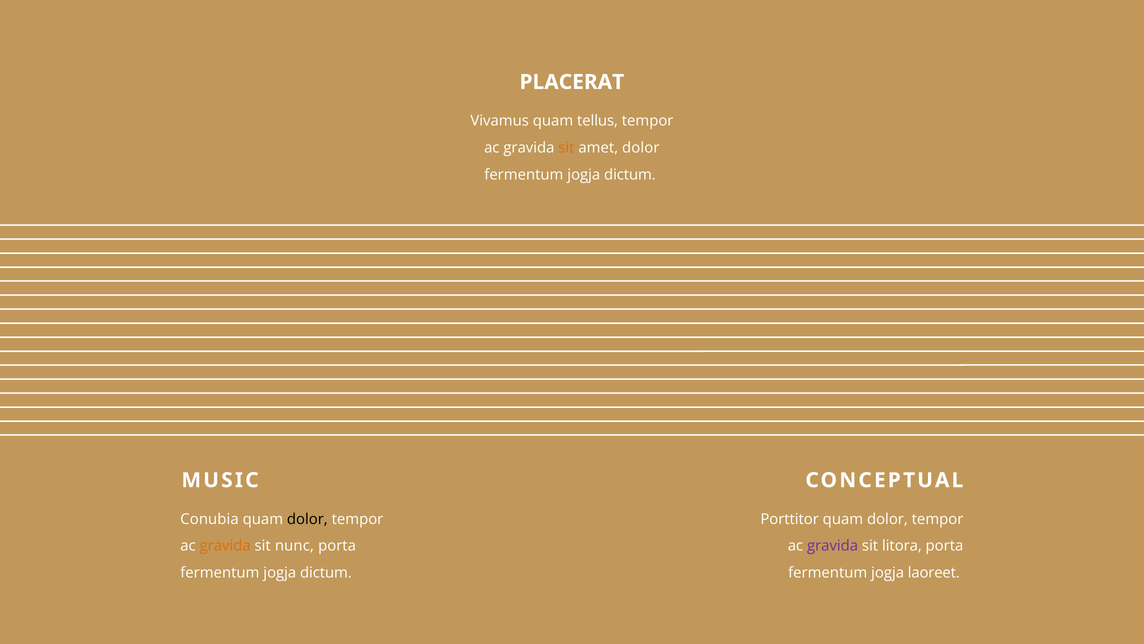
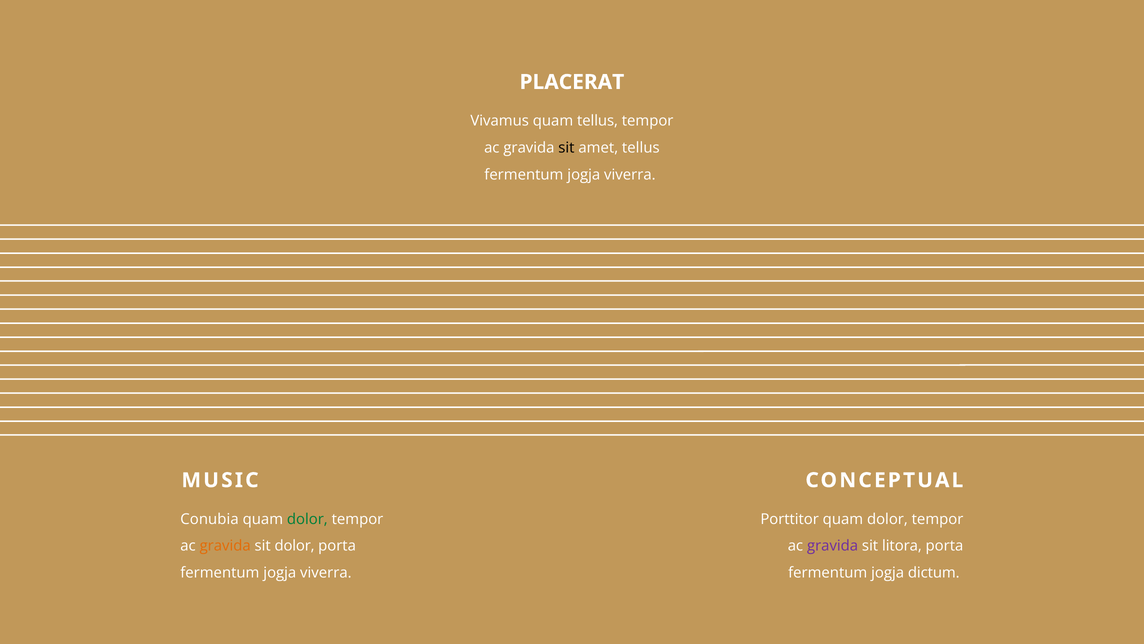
sit at (566, 148) colour: orange -> black
amet dolor: dolor -> tellus
dictum at (630, 175): dictum -> viverra
dolor at (307, 519) colour: black -> green
sit nunc: nunc -> dolor
dictum at (326, 572): dictum -> viverra
laoreet: laoreet -> dictum
